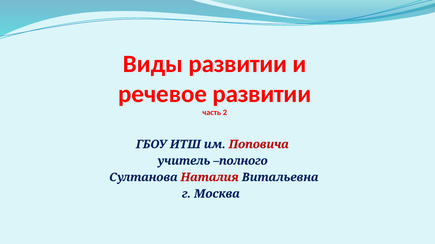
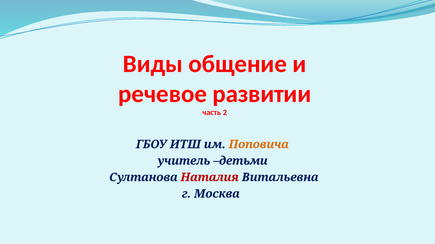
Виды развитии: развитии -> общение
Поповича colour: red -> orange
полного: полного -> детьми
